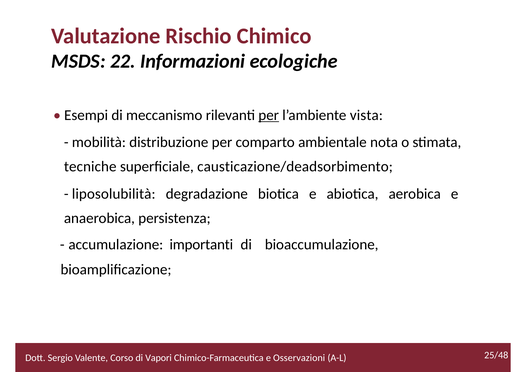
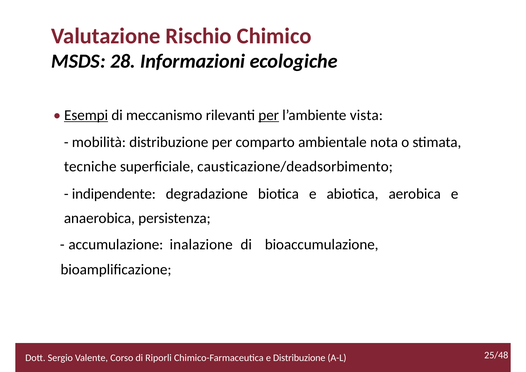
22: 22 -> 28
Esempi underline: none -> present
liposolubilità: liposolubilità -> indipendente
importanti: importanti -> inalazione
Vapori: Vapori -> Riporli
e Osservazioni: Osservazioni -> Distribuzione
